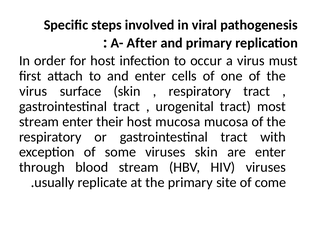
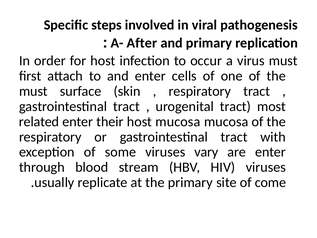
virus at (33, 91): virus -> must
stream at (39, 121): stream -> related
viruses skin: skin -> vary
